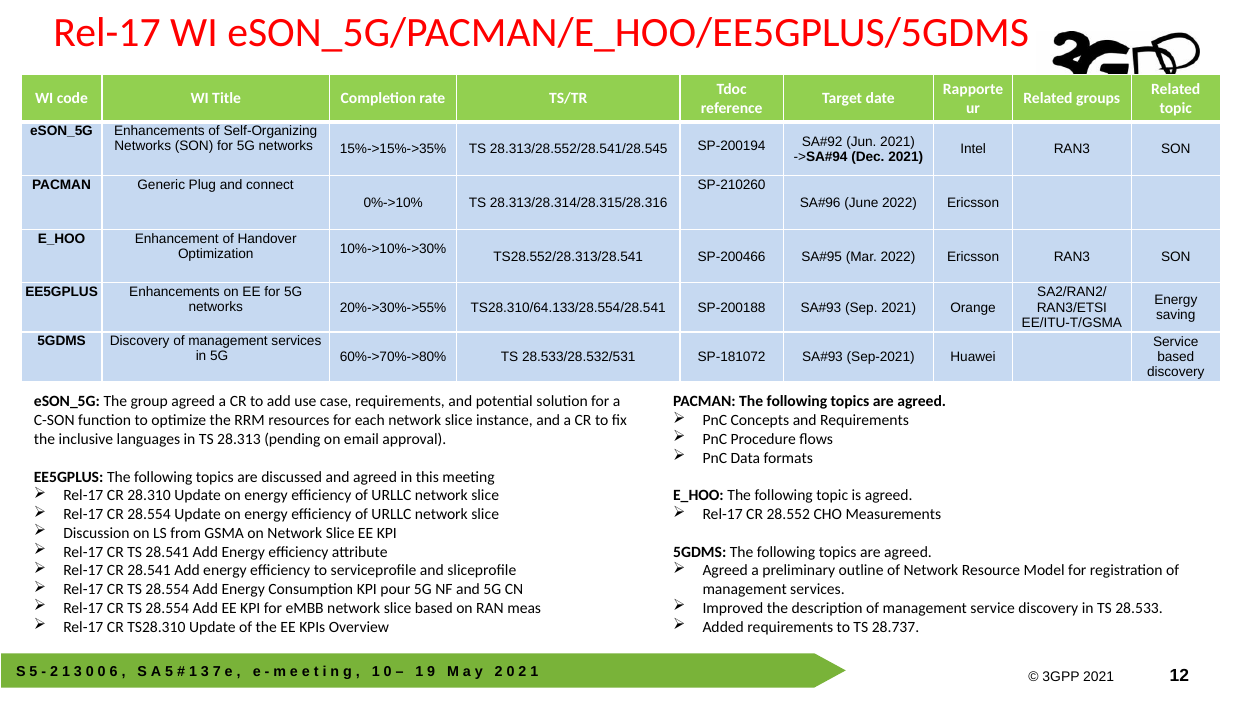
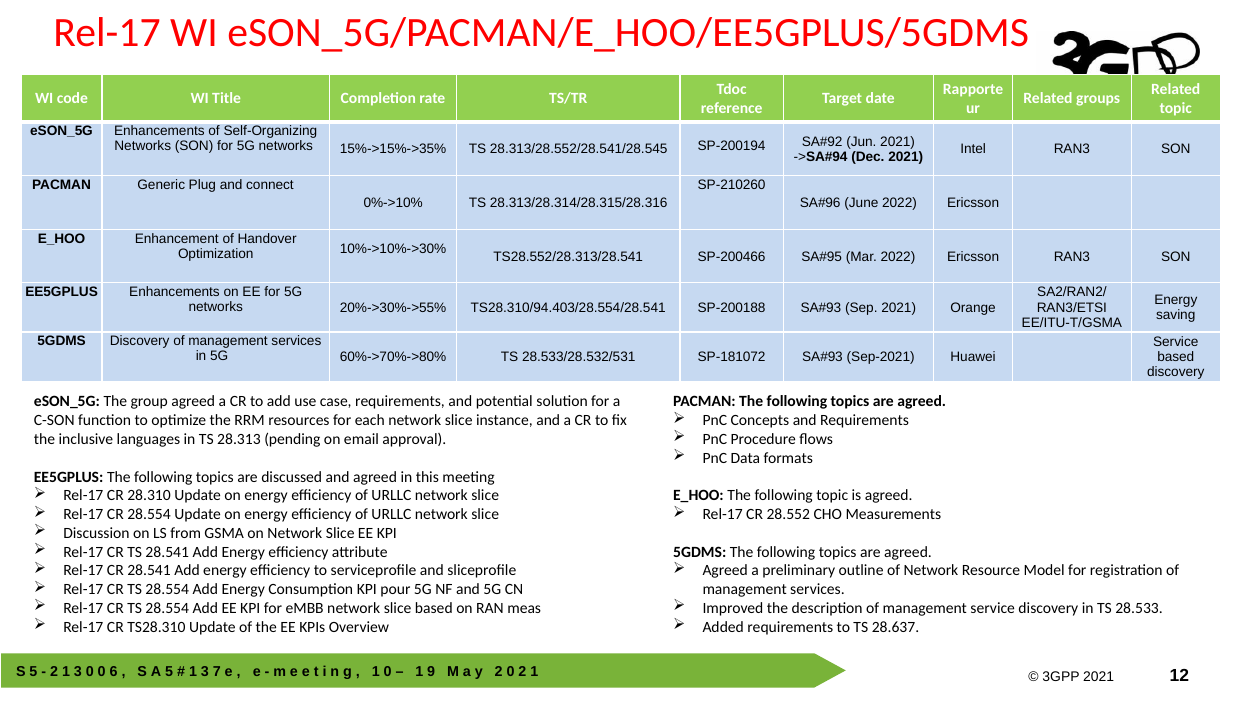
TS28.310/64.133/28.554/28.541: TS28.310/64.133/28.554/28.541 -> TS28.310/94.403/28.554/28.541
28.737: 28.737 -> 28.637
